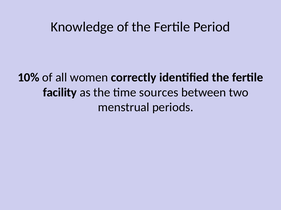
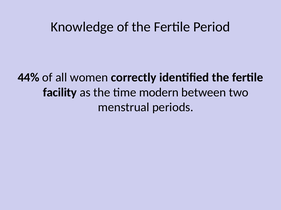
10%: 10% -> 44%
sources: sources -> modern
